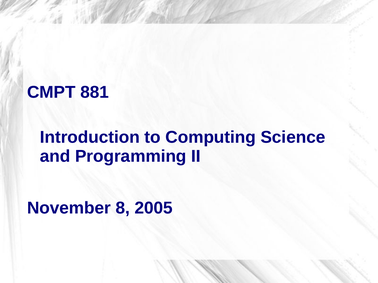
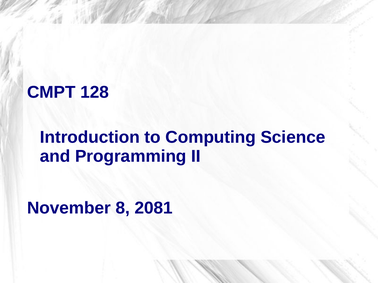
881: 881 -> 128
2005: 2005 -> 2081
